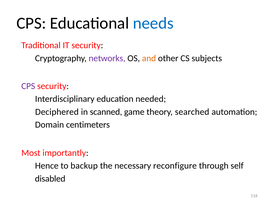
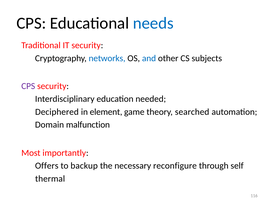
networks colour: purple -> blue
and colour: orange -> blue
scanned: scanned -> element
centimeters: centimeters -> malfunction
Hence: Hence -> Offers
disabled: disabled -> thermal
